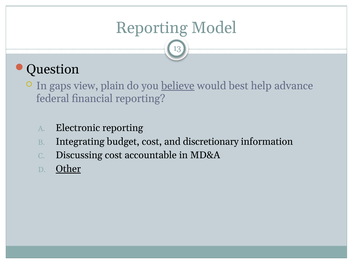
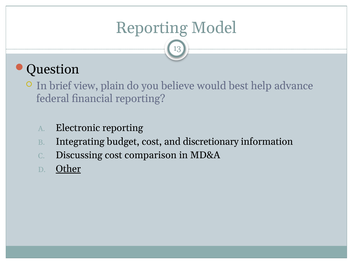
gaps: gaps -> brief
believe underline: present -> none
accountable: accountable -> comparison
